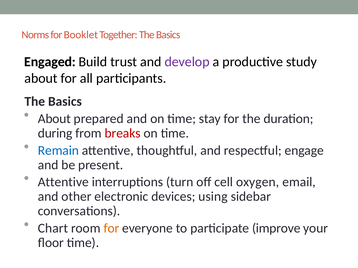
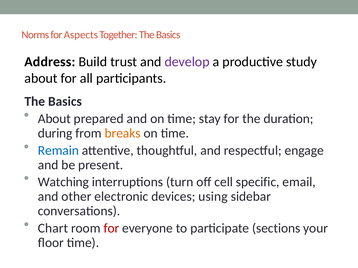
Booklet: Booklet -> Aspects
Engaged: Engaged -> Address
breaks colour: red -> orange
Attentive at (63, 182): Attentive -> Watching
oxygen: oxygen -> specific
for at (111, 229) colour: orange -> red
improve: improve -> sections
